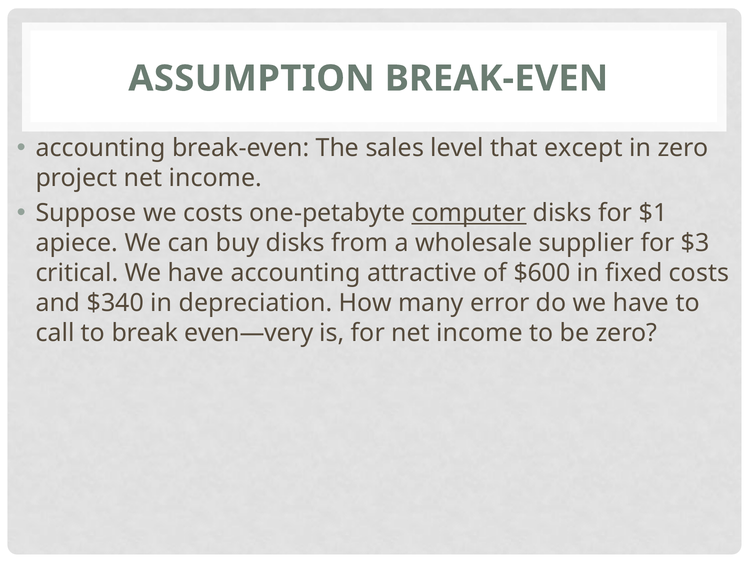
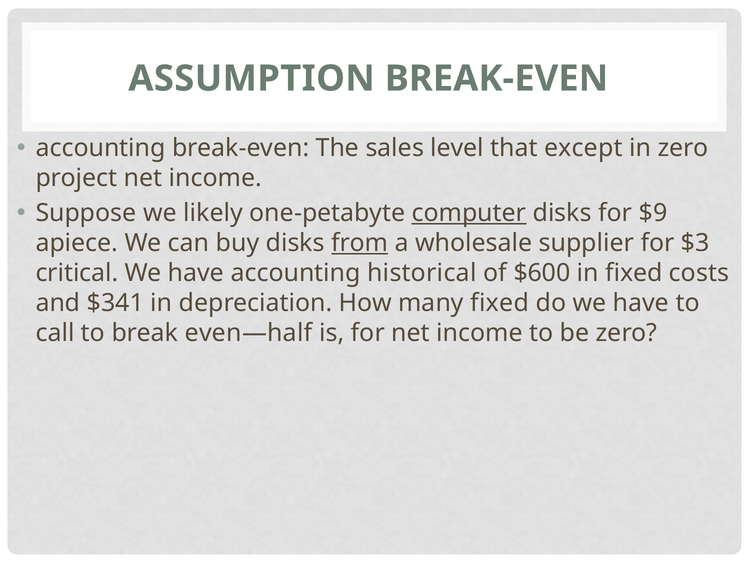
we costs: costs -> likely
$1: $1 -> $9
from underline: none -> present
attractive: attractive -> historical
$340: $340 -> $341
many error: error -> fixed
even—very: even—very -> even—half
